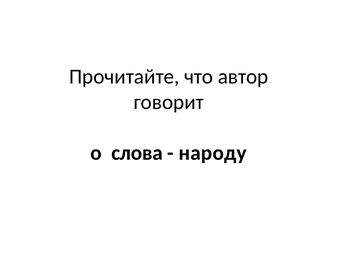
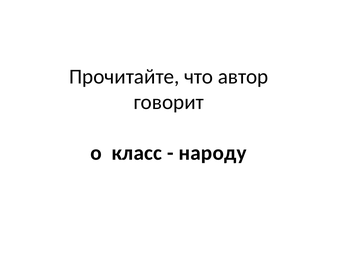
слова: слова -> класс
